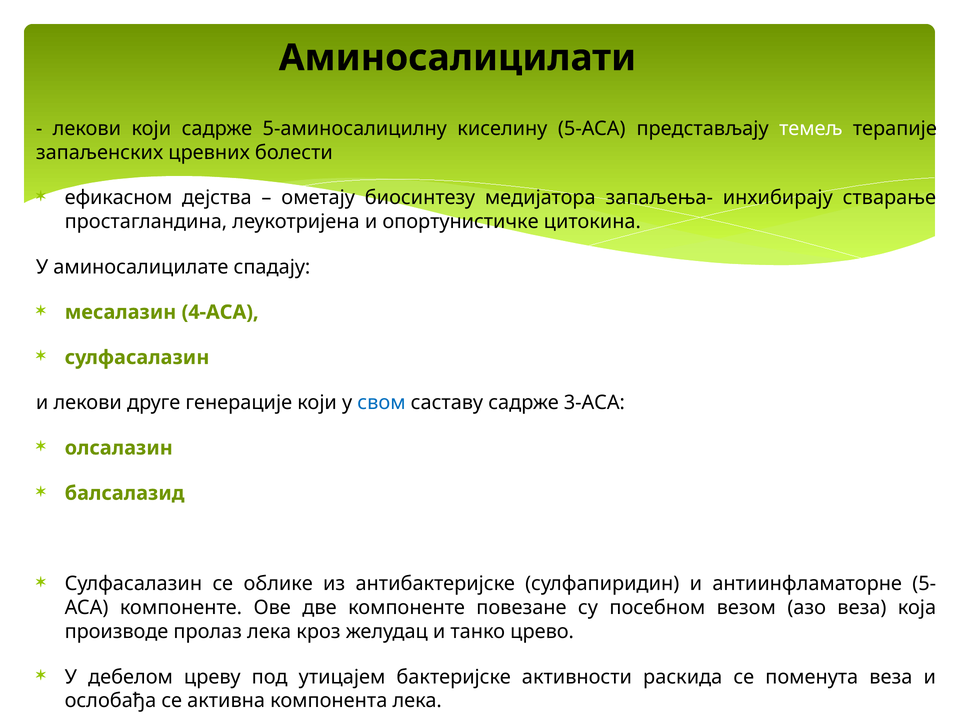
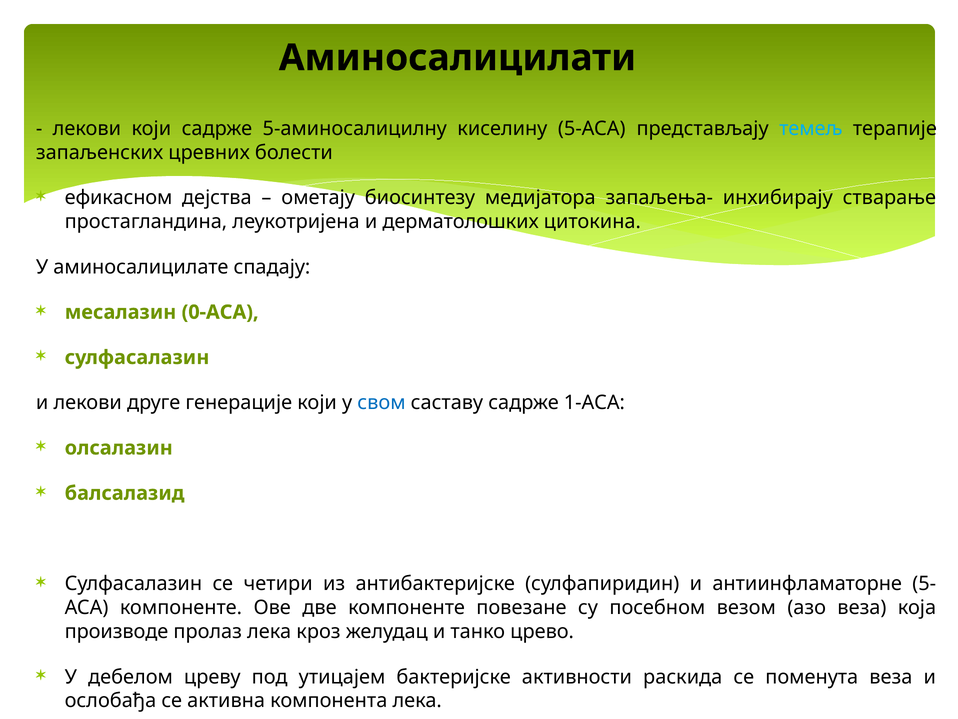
темељ colour: white -> light blue
опортунистичке: опортунистичке -> дерматолошких
4-АСА: 4-АСА -> 0-АСА
3-АСА: 3-АСА -> 1-АСА
облике: облике -> четири
